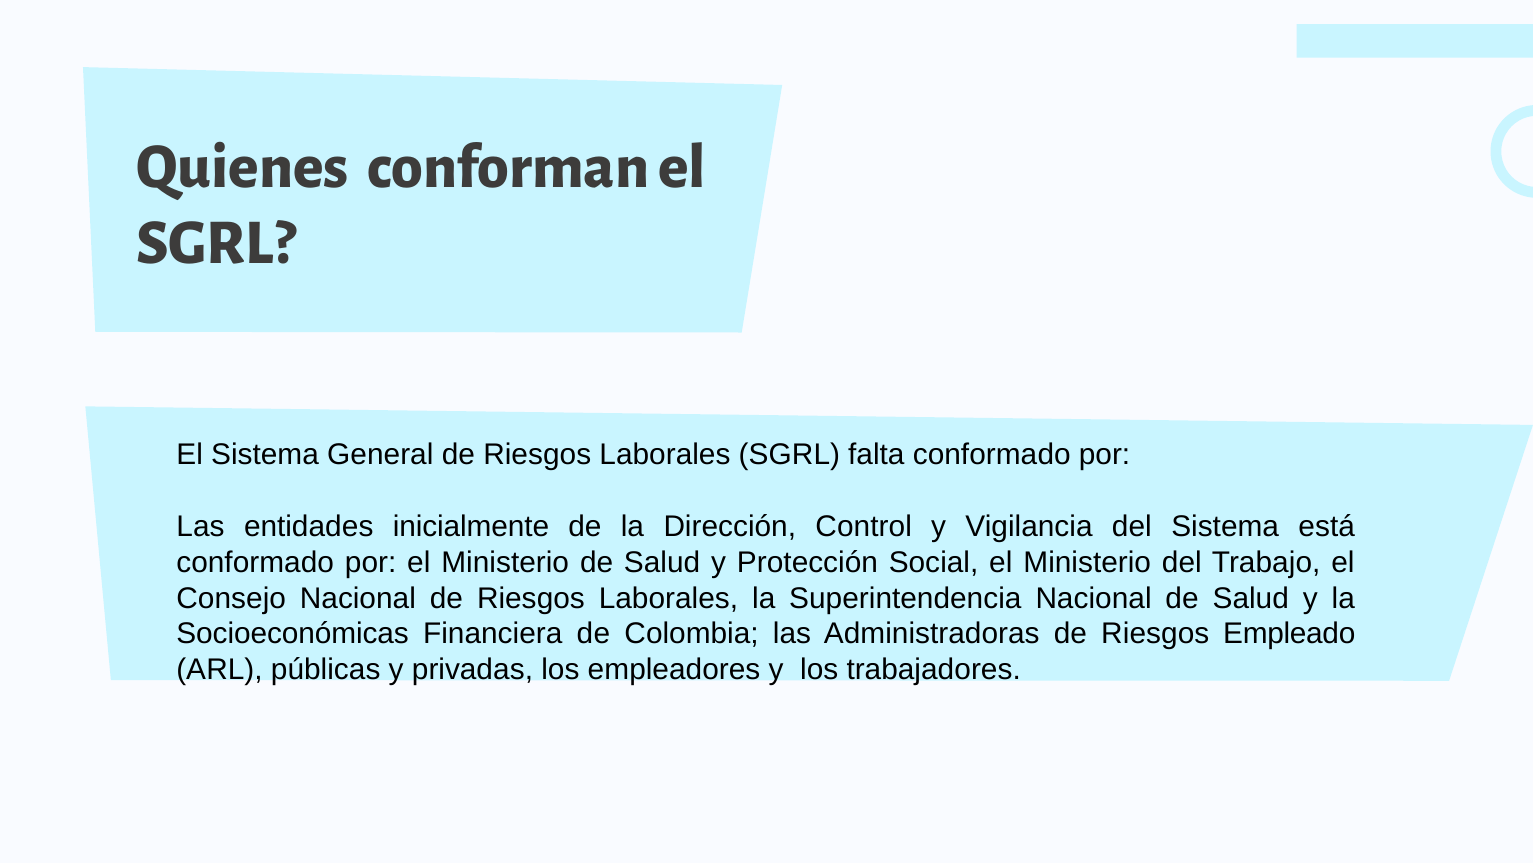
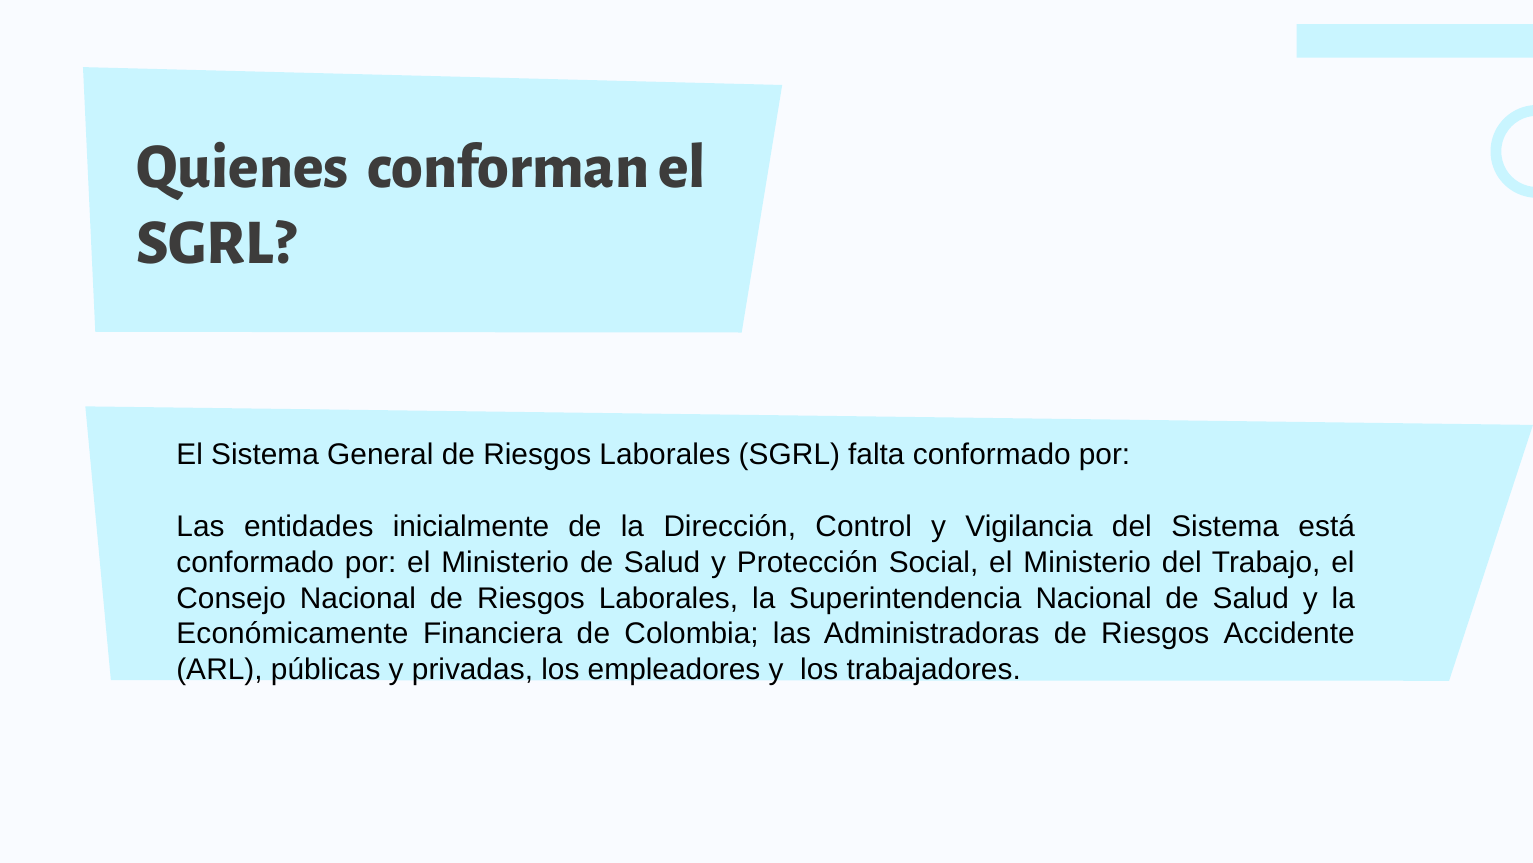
Socioeconómicas: Socioeconómicas -> Económicamente
Empleado: Empleado -> Accidente
